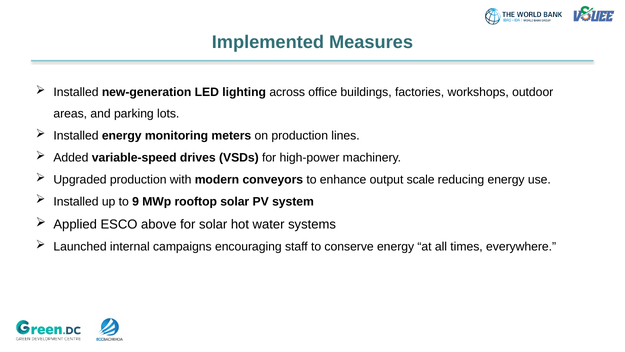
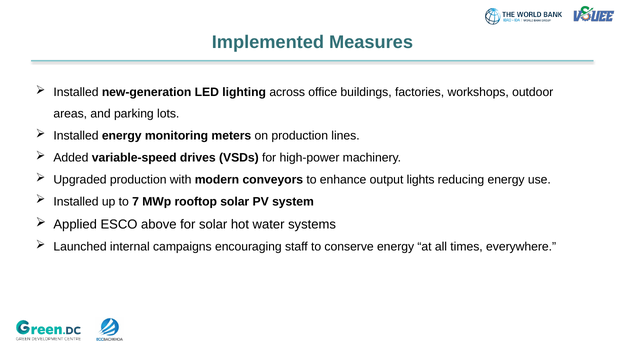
scale: scale -> lights
9: 9 -> 7
